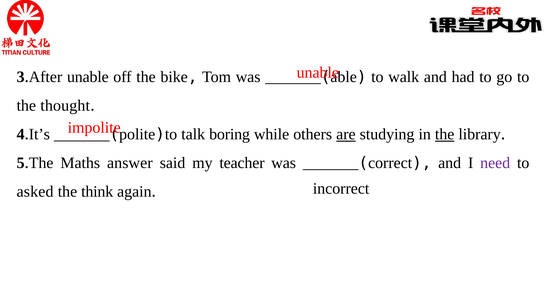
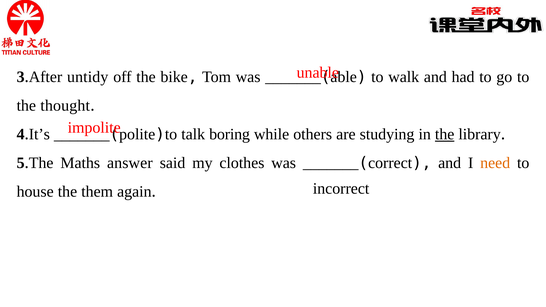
unable at (88, 77): unable -> untidy
are underline: present -> none
teacher: teacher -> clothes
need colour: purple -> orange
asked: asked -> house
think: think -> them
